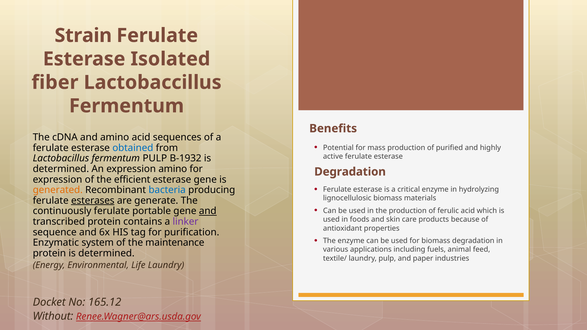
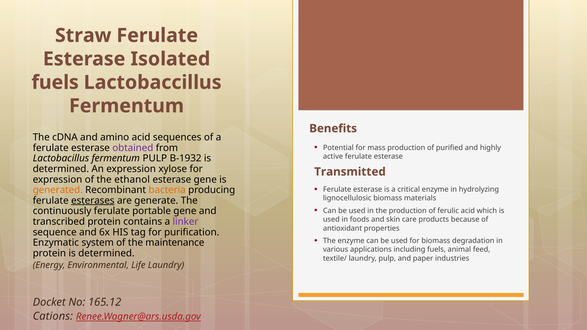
Strain: Strain -> Straw
fiber at (55, 82): fiber -> fuels
obtained colour: blue -> purple
expression amino: amino -> xylose
Degradation at (350, 172): Degradation -> Transmitted
efficient: efficient -> ethanol
bacteria colour: blue -> orange
and at (208, 211) underline: present -> none
Without: Without -> Cations
